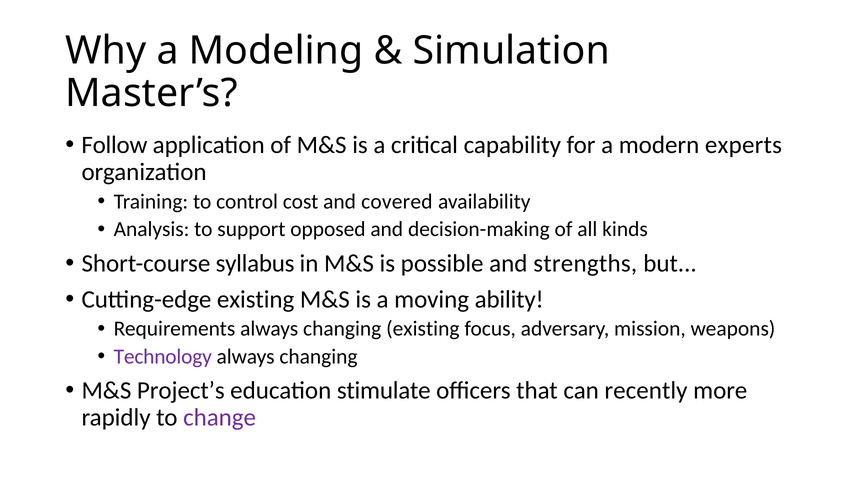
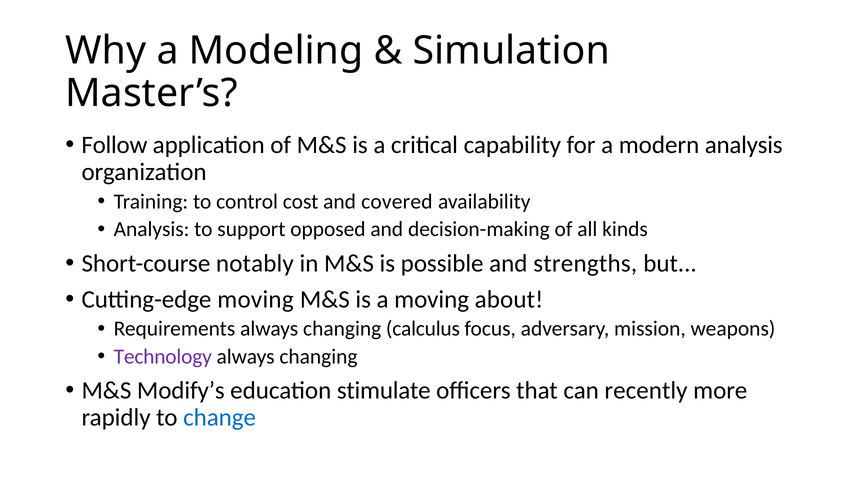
modern experts: experts -> analysis
syllabus: syllabus -> notably
Cutting-edge existing: existing -> moving
ability: ability -> about
changing existing: existing -> calculus
Project’s: Project’s -> Modify’s
change colour: purple -> blue
